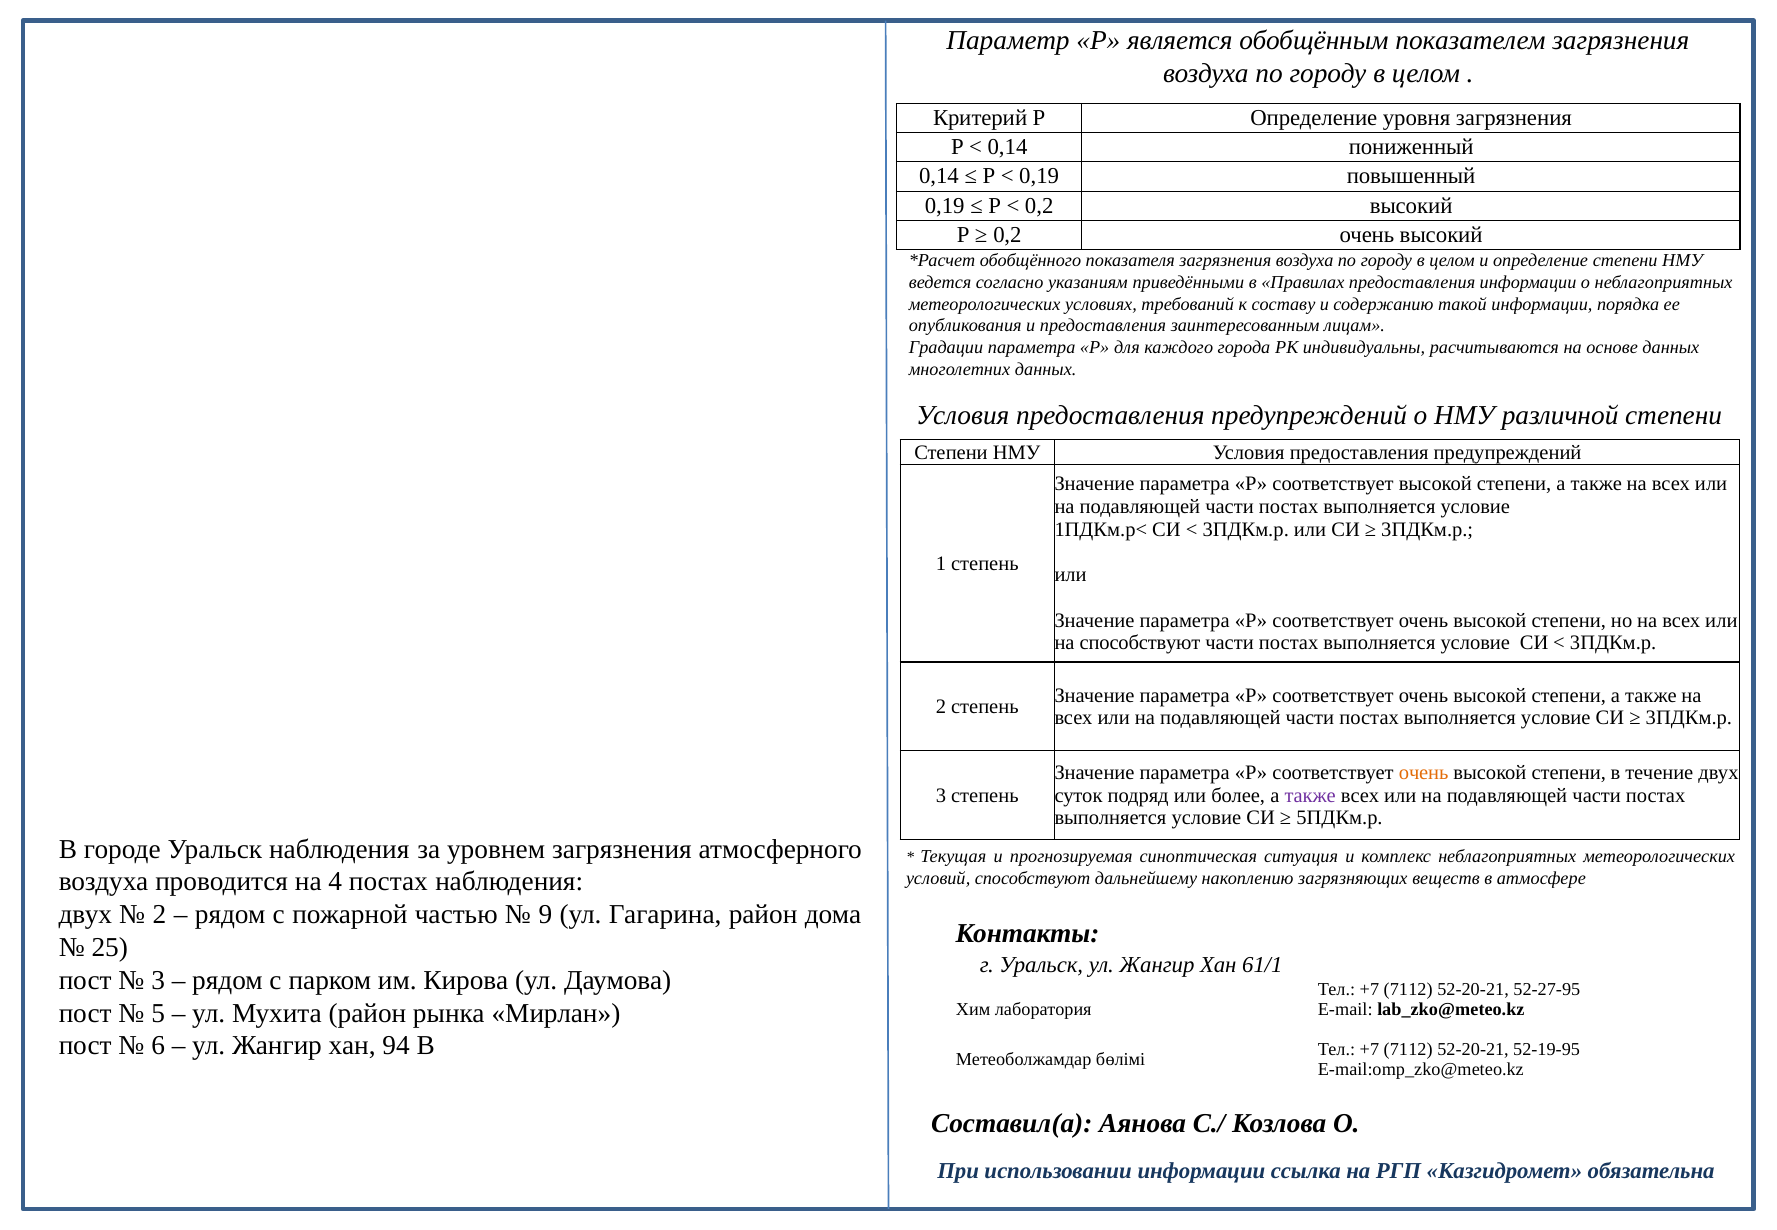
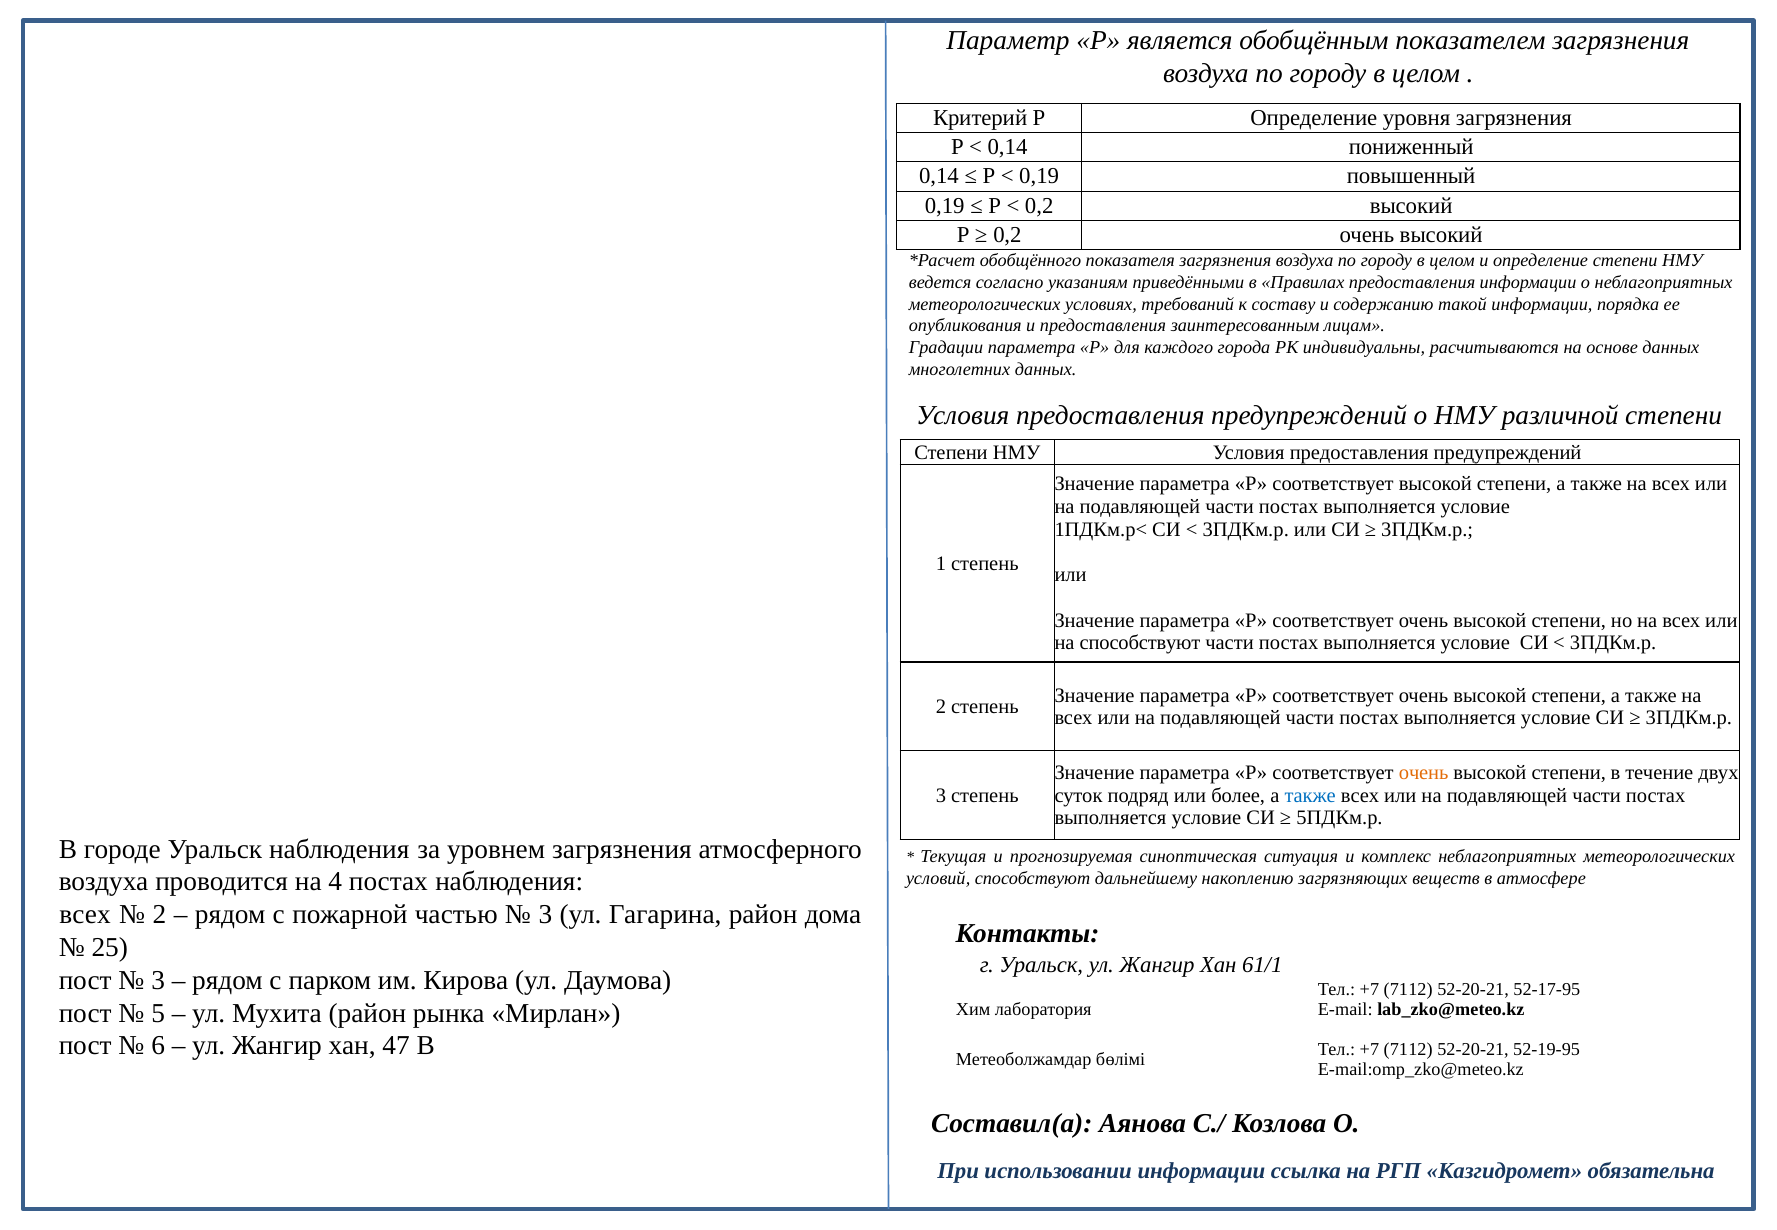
также at (1310, 796) colour: purple -> blue
двух at (85, 915): двух -> всех
9 at (545, 915): 9 -> 3
52-27-95: 52-27-95 -> 52-17-95
94: 94 -> 47
